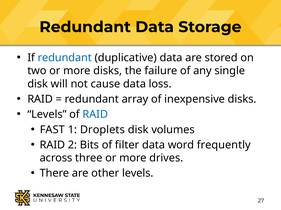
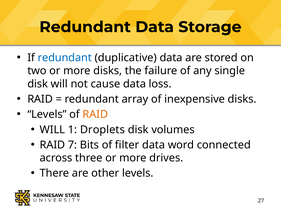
RAID at (95, 115) colour: blue -> orange
FAST at (52, 130): FAST -> WILL
2: 2 -> 7
frequently: frequently -> connected
